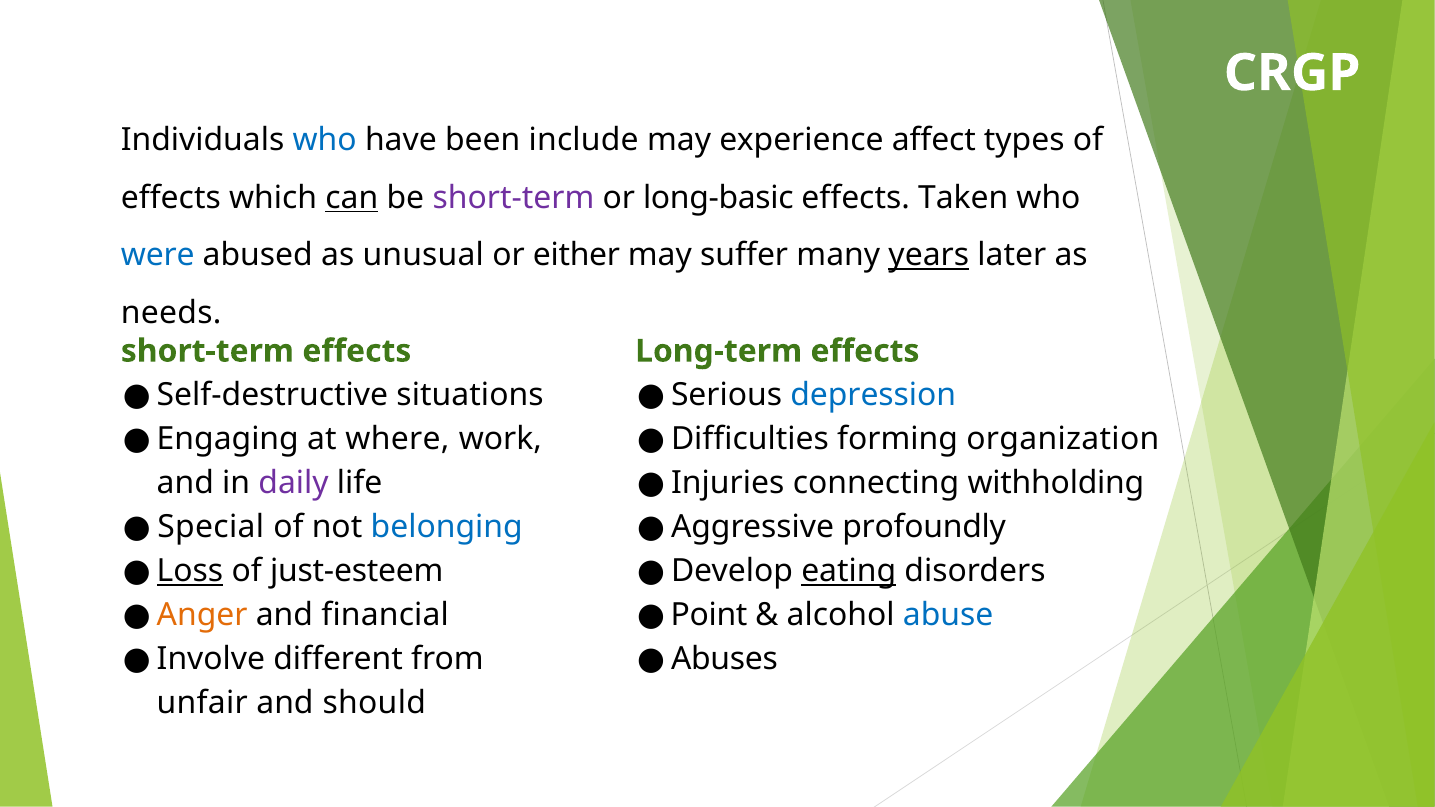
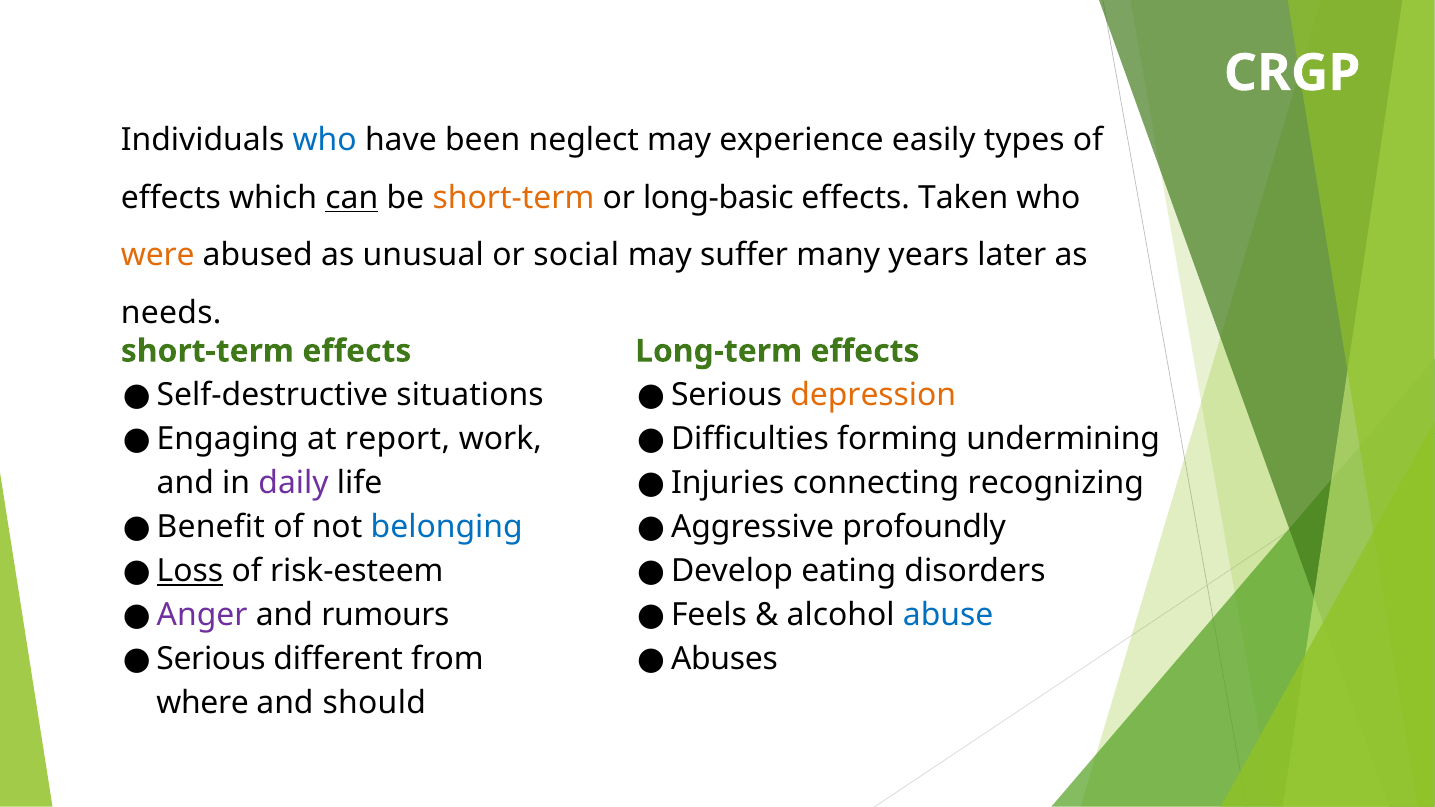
include: include -> neglect
affect: affect -> easily
short-term at (513, 198) colour: purple -> orange
were colour: blue -> orange
either: either -> social
years underline: present -> none
depression colour: blue -> orange
where: where -> report
organization: organization -> undermining
withholding: withholding -> recognizing
Special: Special -> Benefit
just-esteem: just-esteem -> risk-esteem
eating underline: present -> none
Anger colour: orange -> purple
financial: financial -> rumours
Point: Point -> Feels
Involve at (211, 659): Involve -> Serious
unfair: unfair -> where
